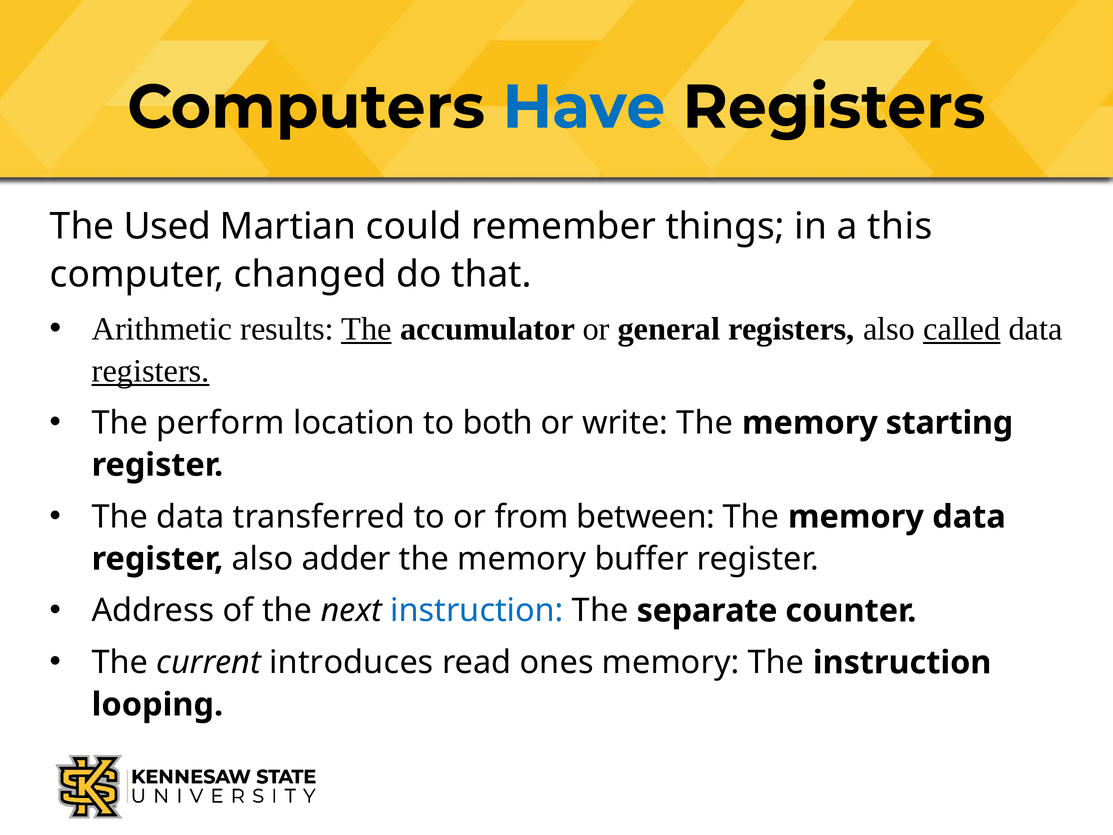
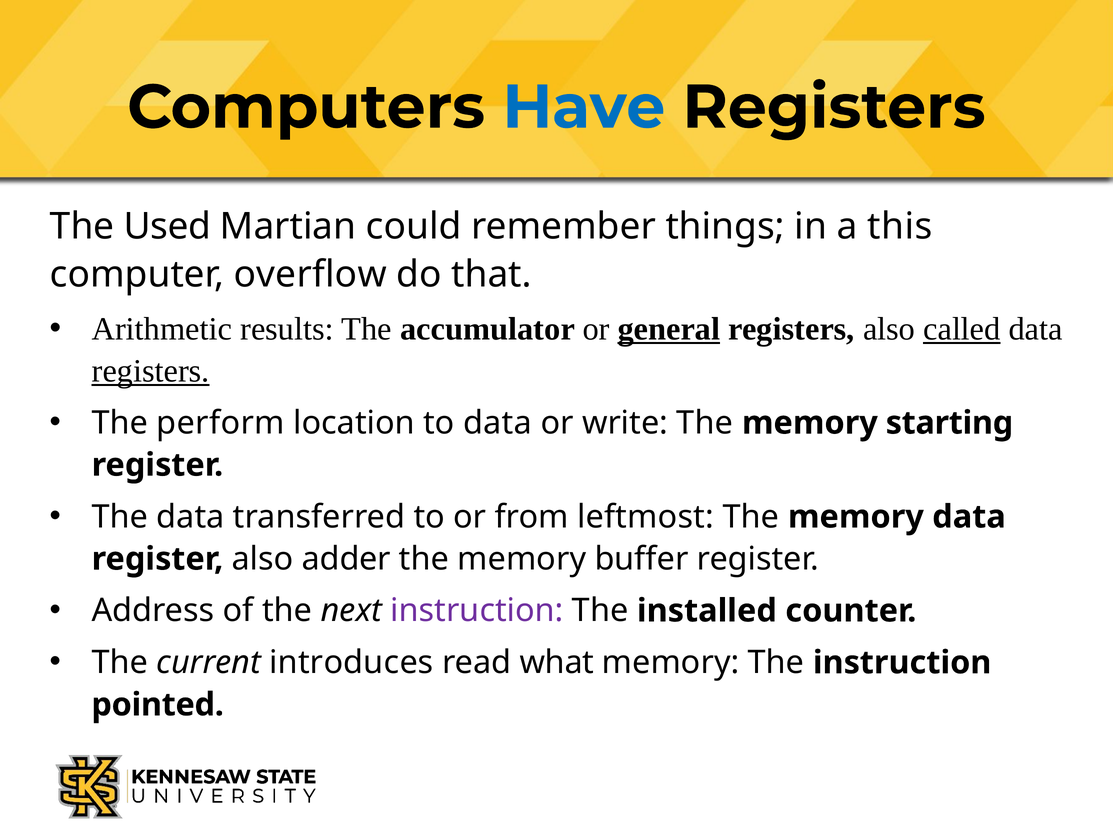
changed: changed -> overflow
The at (366, 329) underline: present -> none
general underline: none -> present
to both: both -> data
between: between -> leftmost
instruction at (477, 611) colour: blue -> purple
separate: separate -> installed
ones: ones -> what
looping: looping -> pointed
